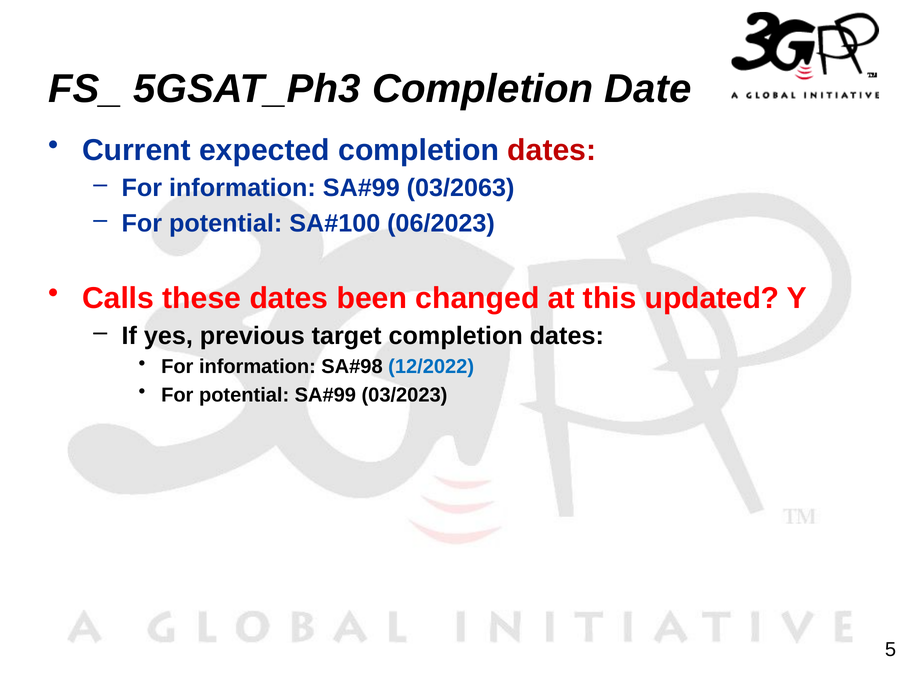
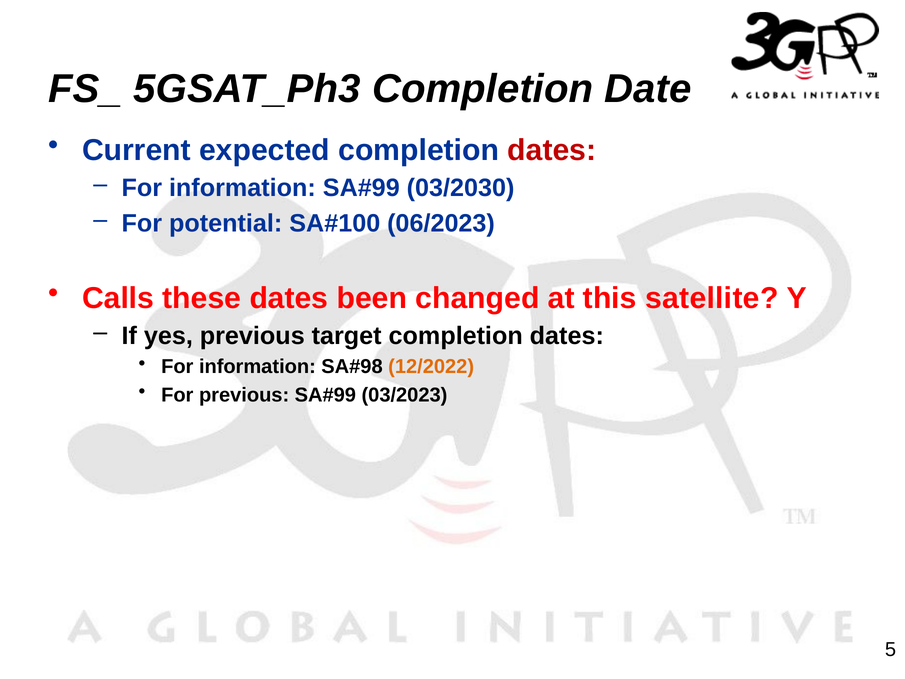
03/2063: 03/2063 -> 03/2030
updated: updated -> satellite
12/2022 colour: blue -> orange
potential at (244, 395): potential -> previous
